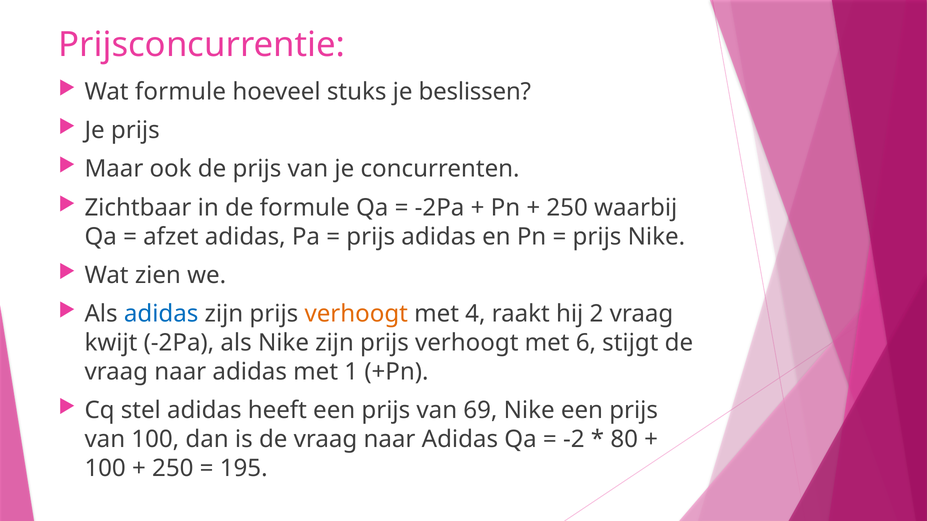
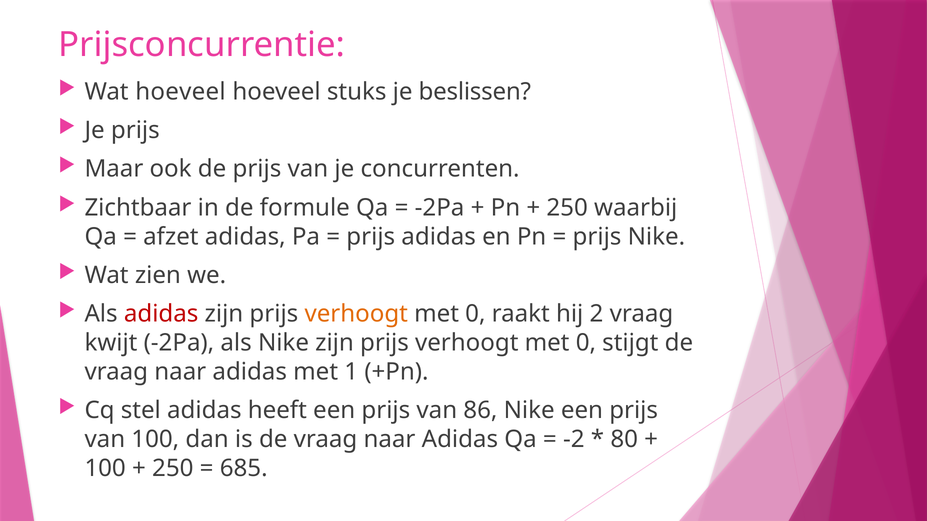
Wat formule: formule -> hoeveel
adidas at (161, 314) colour: blue -> red
4 at (475, 314): 4 -> 0
6 at (586, 343): 6 -> 0
69: 69 -> 86
195: 195 -> 685
